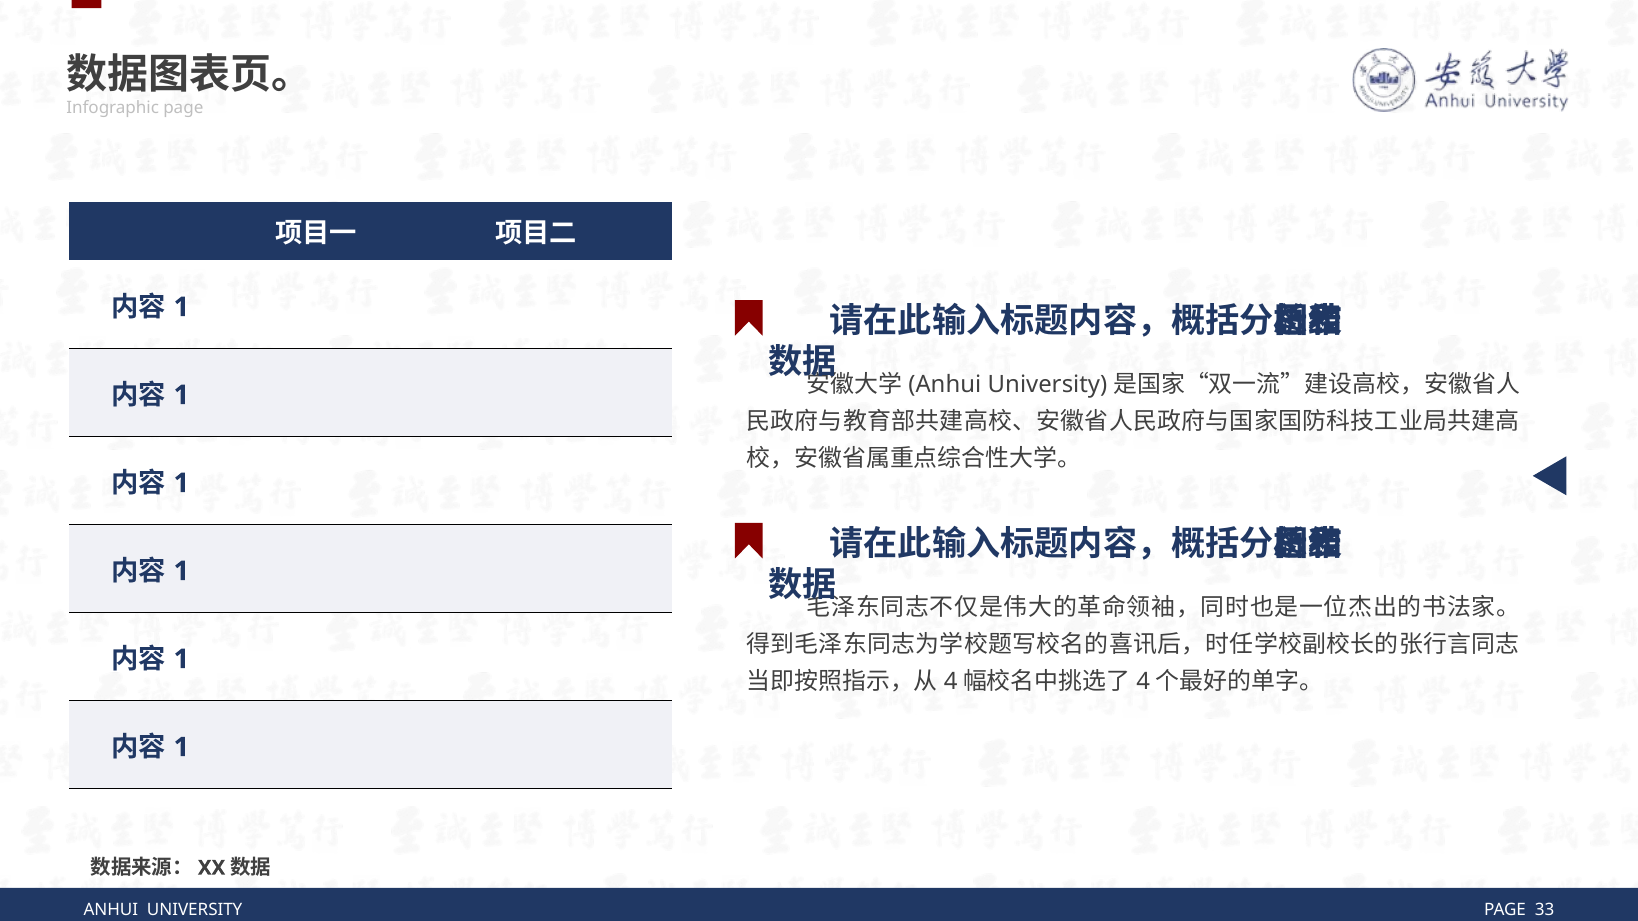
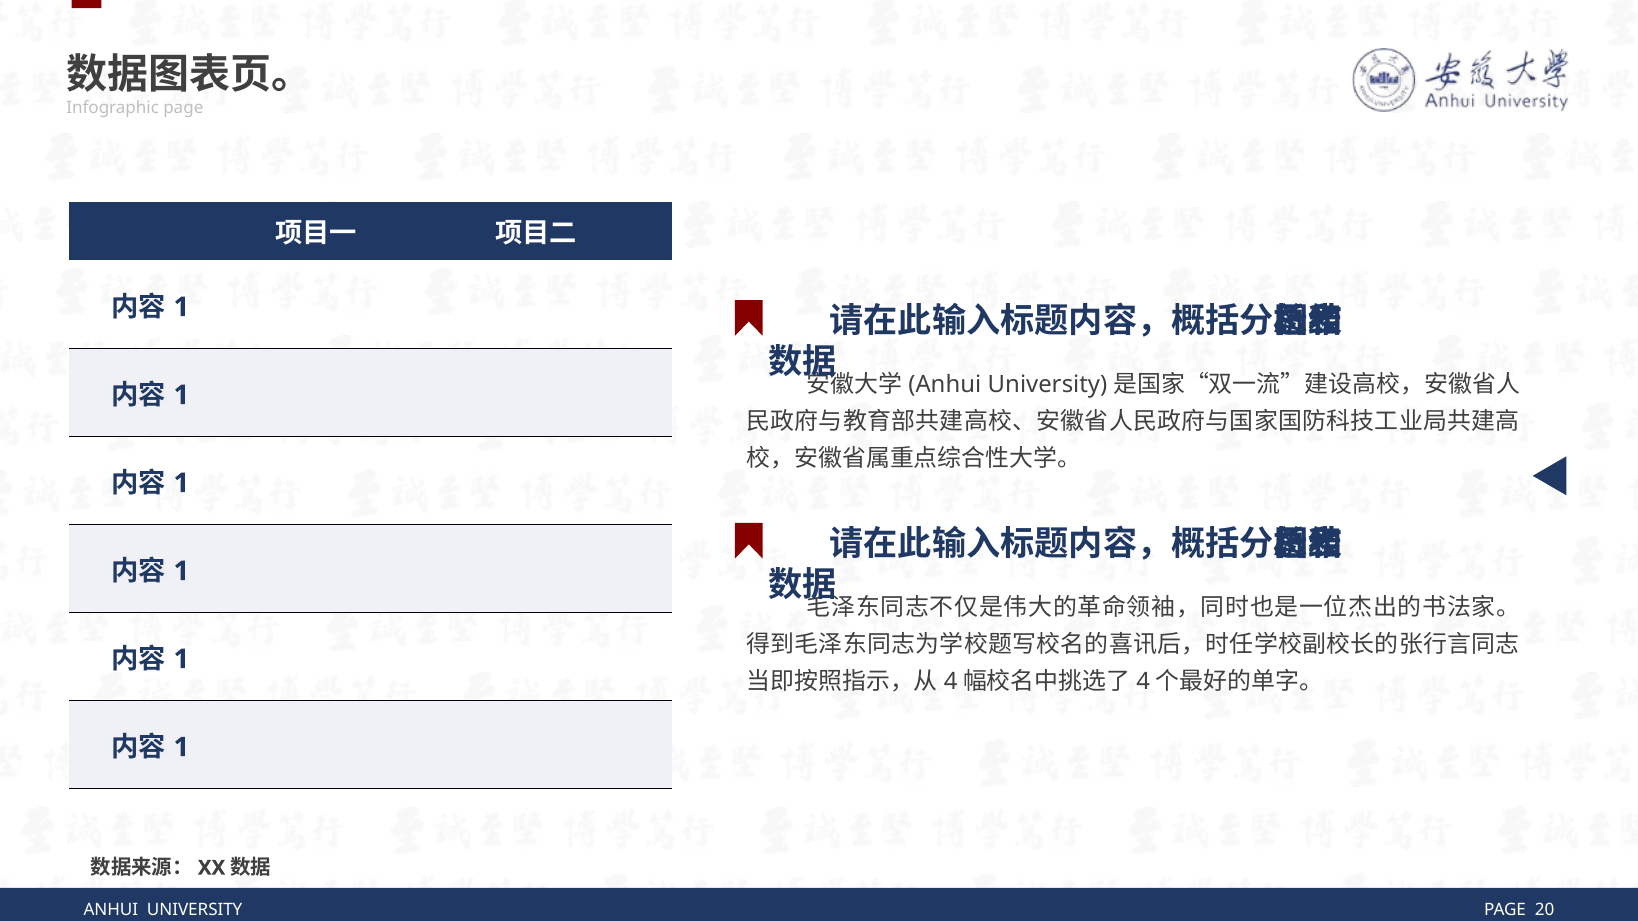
33: 33 -> 20
